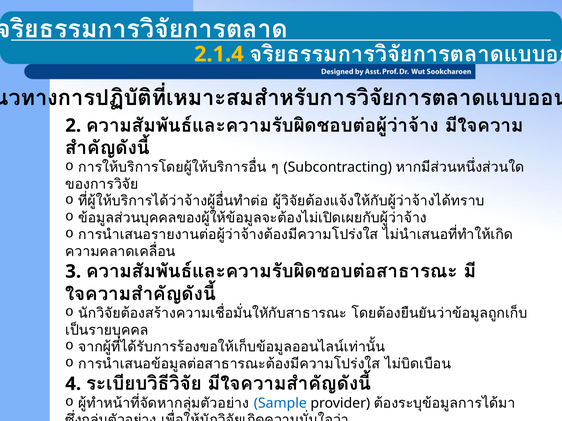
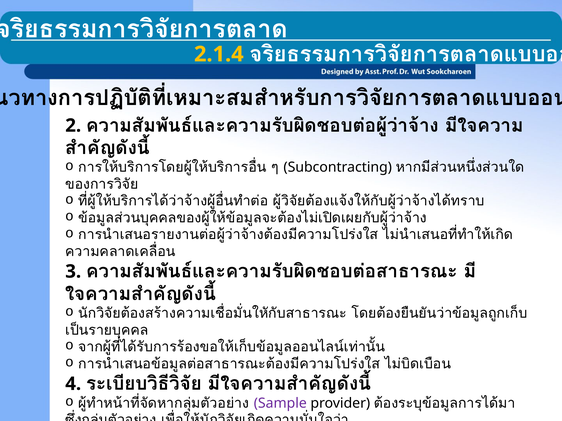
Sample colour: blue -> purple
